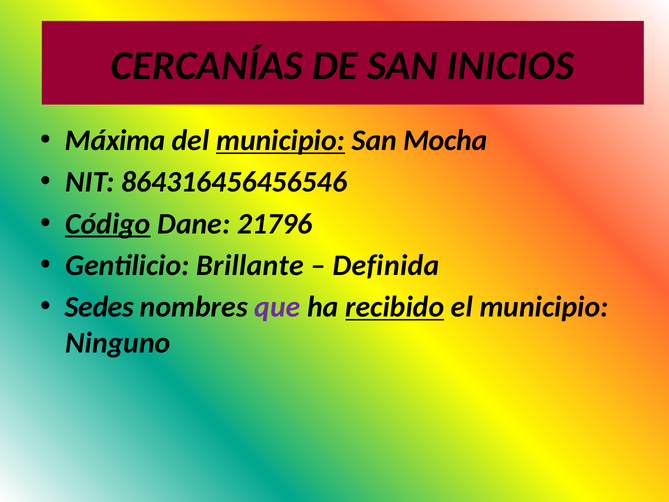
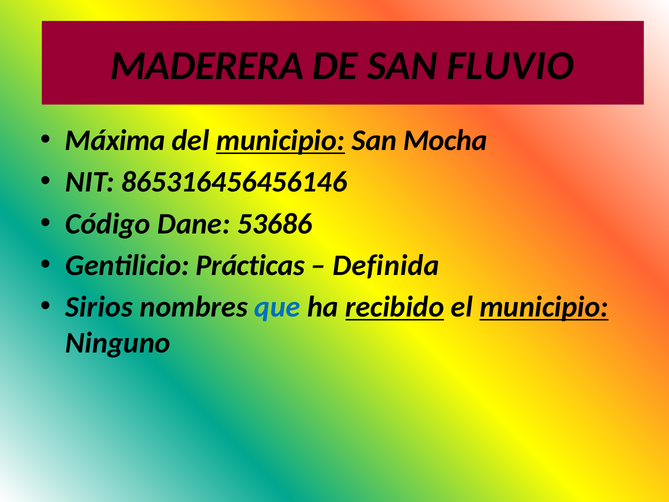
CERCANÍAS: CERCANÍAS -> MADERERA
INICIOS: INICIOS -> FLUVIO
864316456456546: 864316456456546 -> 865316456456146
Código underline: present -> none
21796: 21796 -> 53686
Brillante: Brillante -> Prácticas
Sedes: Sedes -> Sirios
que colour: purple -> blue
municipio at (544, 307) underline: none -> present
